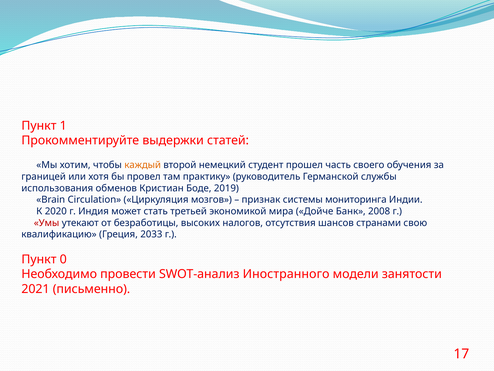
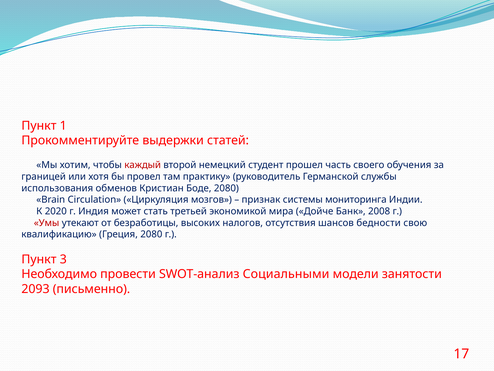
каждый colour: orange -> red
Боде 2019: 2019 -> 2080
странами: странами -> бедности
Греция 2033: 2033 -> 2080
0: 0 -> 3
Иностранного: Иностранного -> Социальными
2021: 2021 -> 2093
